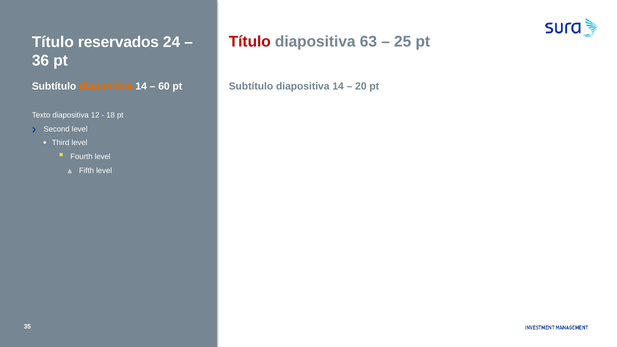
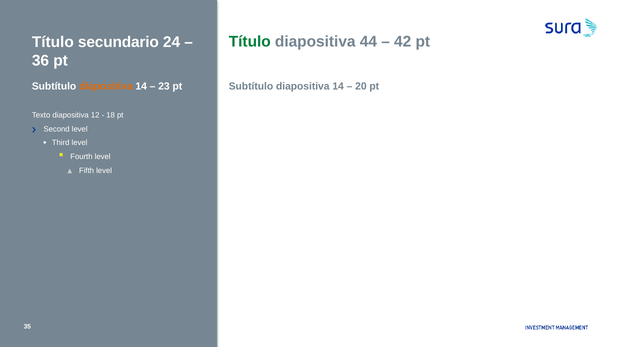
Título at (250, 42) colour: red -> green
63: 63 -> 44
25: 25 -> 42
reservados: reservados -> secundario
60: 60 -> 23
